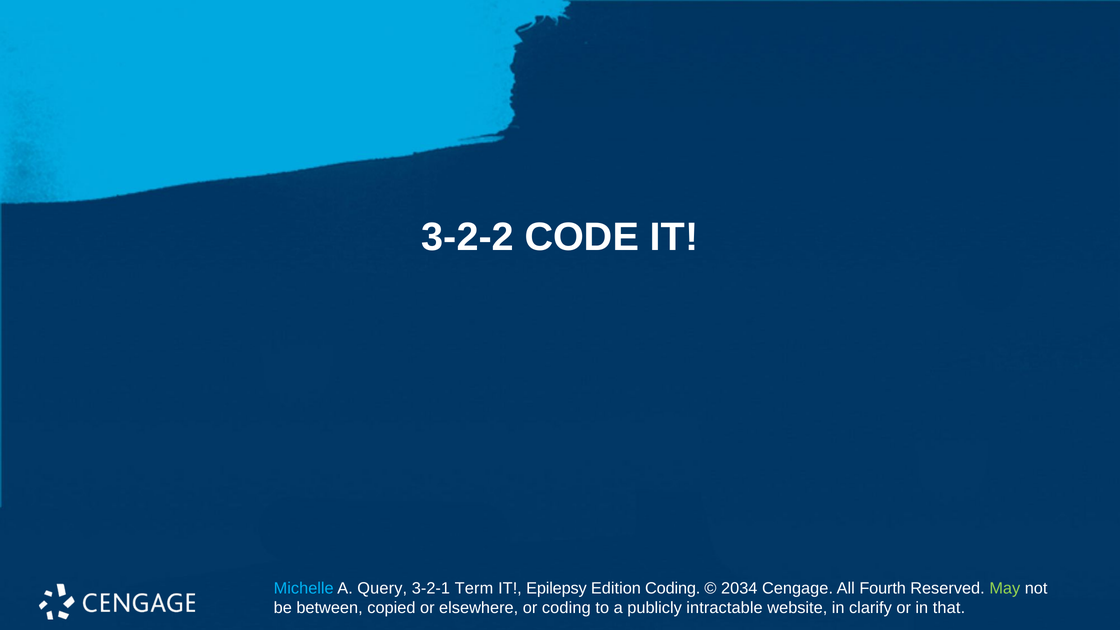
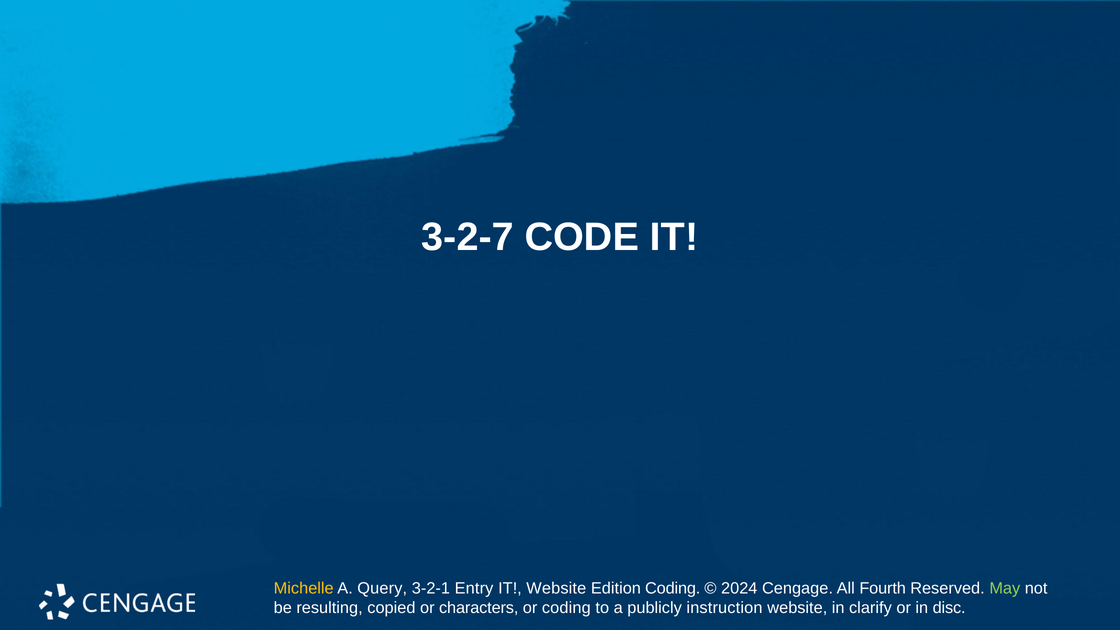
3-2-2: 3-2-2 -> 3-2-7
Michelle colour: light blue -> yellow
Term: Term -> Entry
IT Epilepsy: Epilepsy -> Website
2034: 2034 -> 2024
between: between -> resulting
elsewhere: elsewhere -> characters
intractable: intractable -> instruction
that: that -> disc
